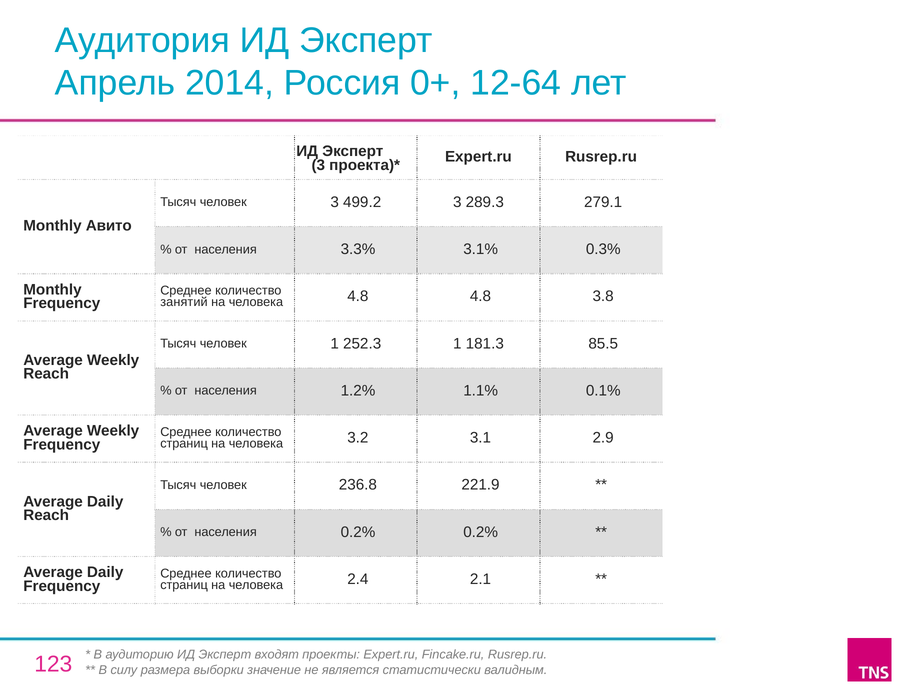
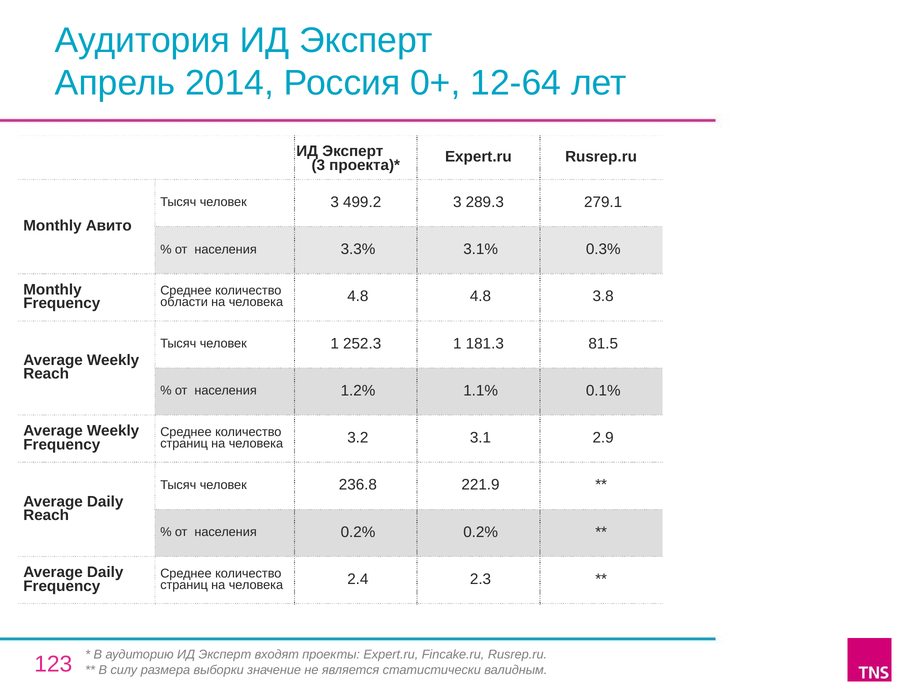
занятий: занятий -> области
85.5: 85.5 -> 81.5
2.1: 2.1 -> 2.3
